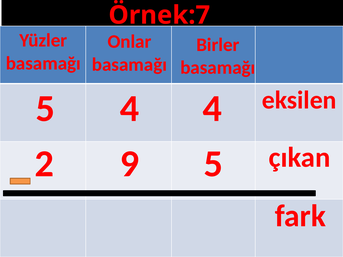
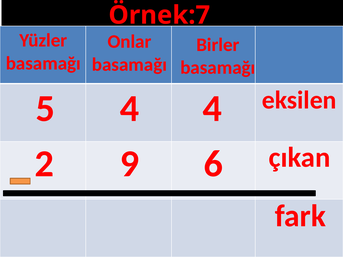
9 5: 5 -> 6
